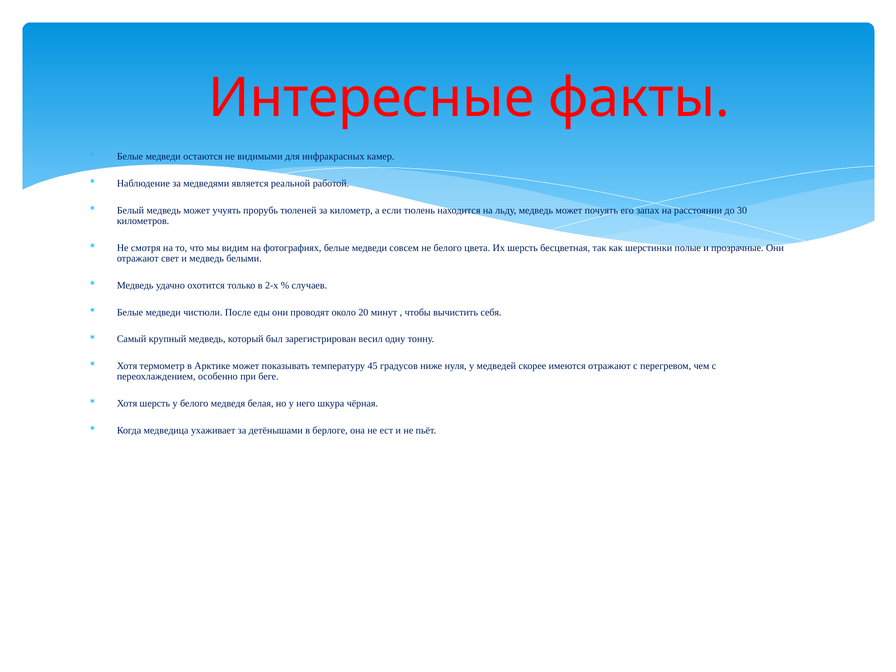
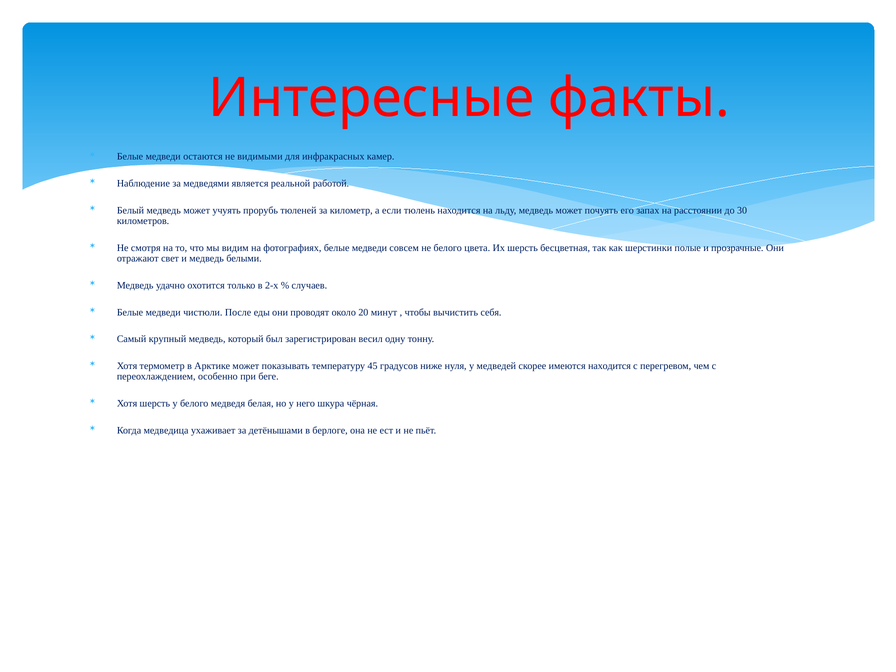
имеются отражают: отражают -> находится
